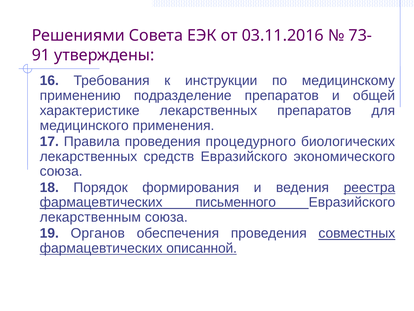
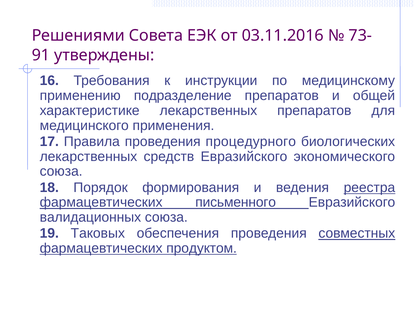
лекарственным: лекарственным -> валидационных
Органов: Органов -> Таковых
описанной: описанной -> продуктом
